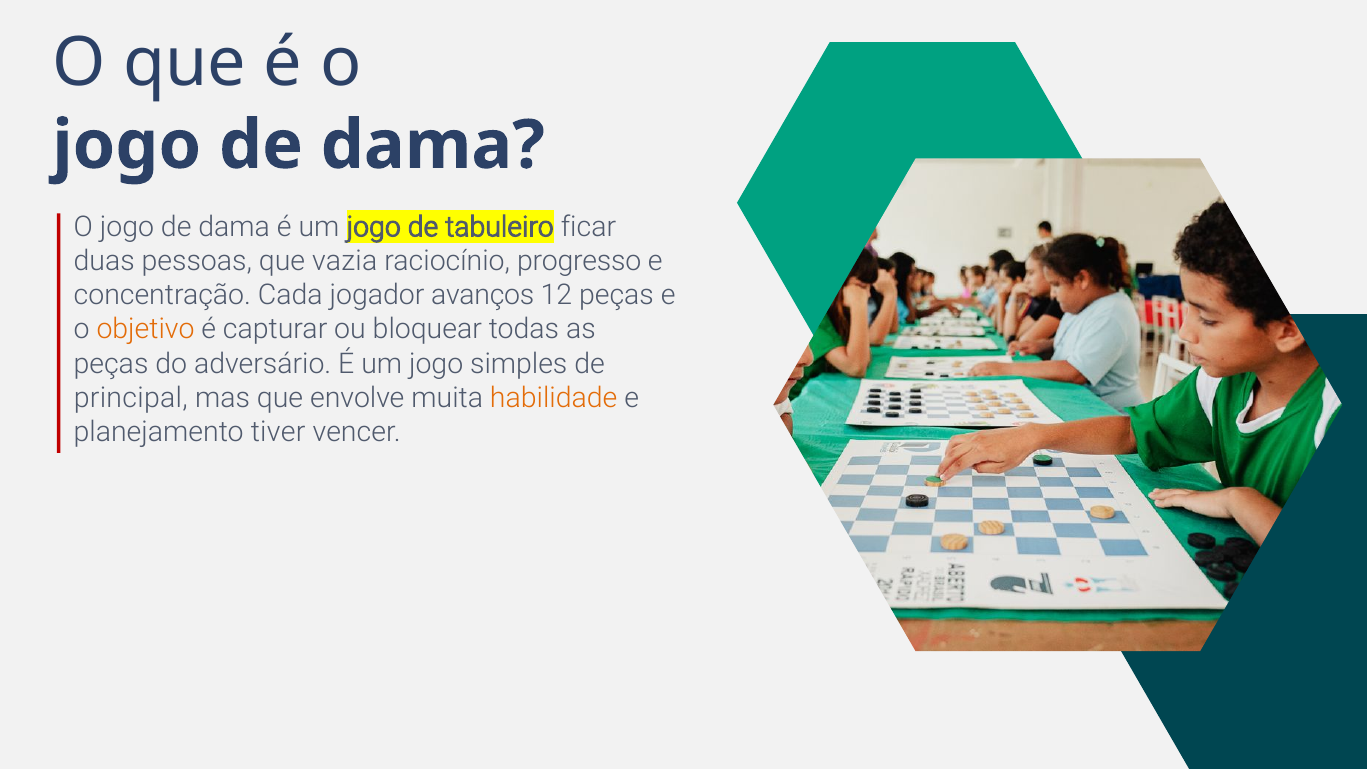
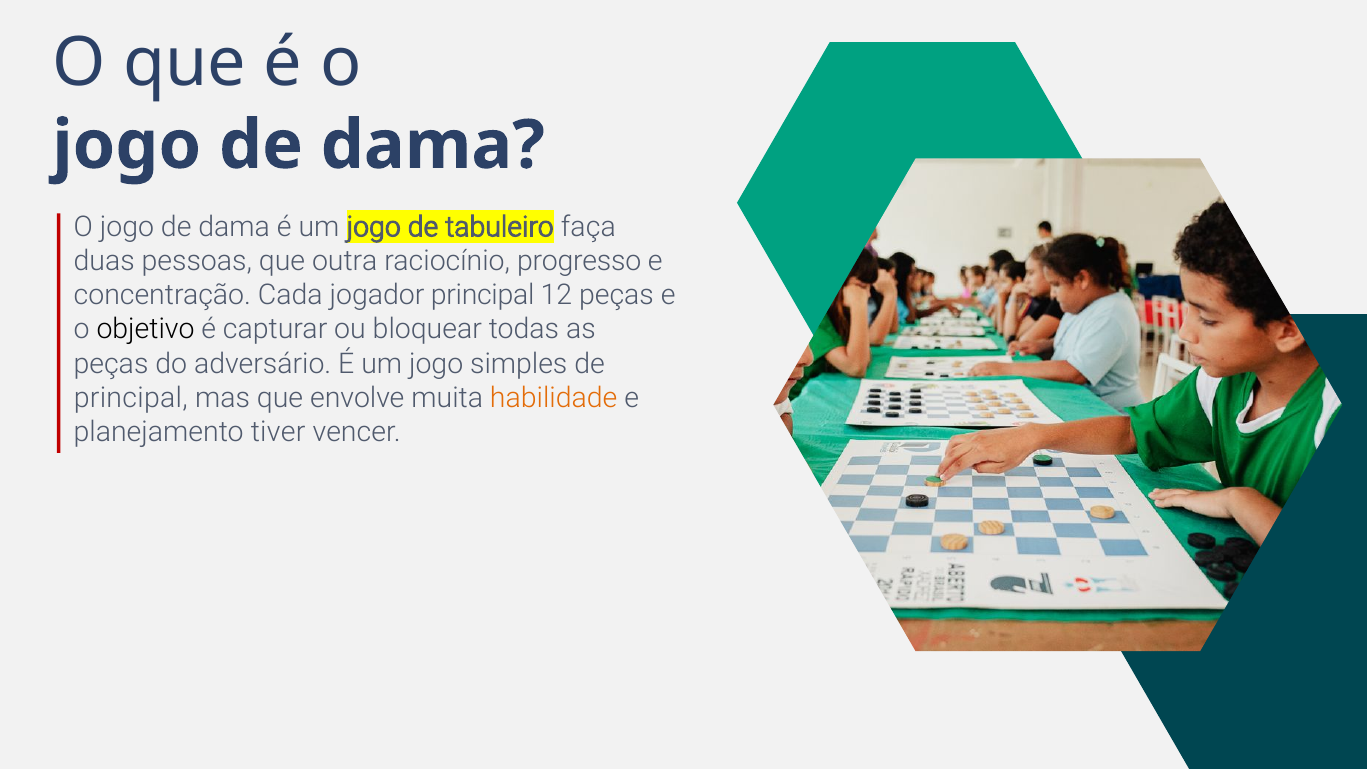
ficar: ficar -> faça
vazia: vazia -> outra
jogador avanços: avanços -> principal
objetivo colour: orange -> black
